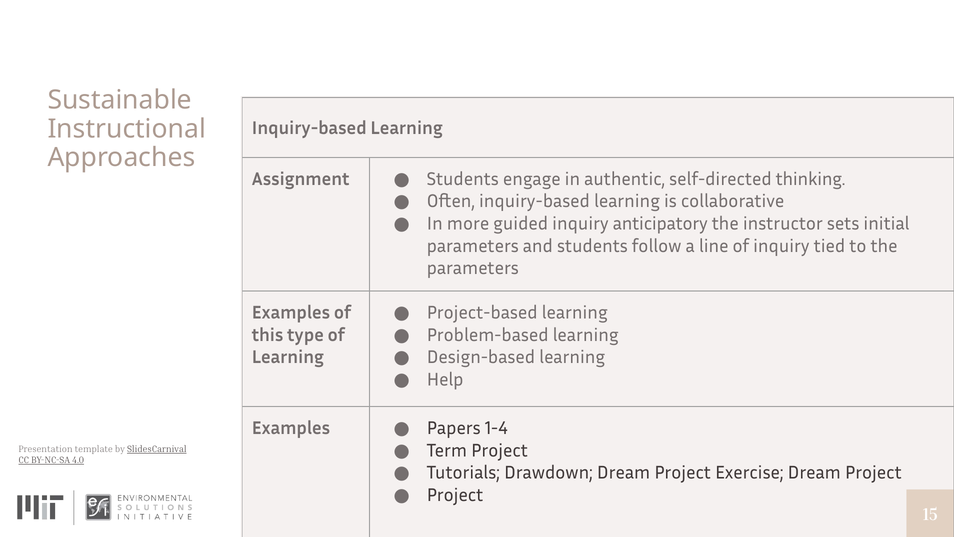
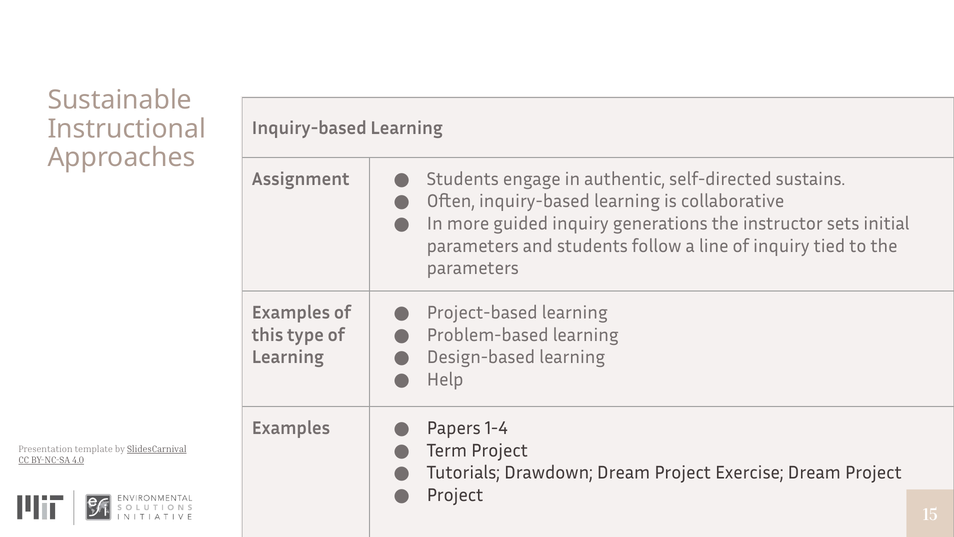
thinking: thinking -> sustains
anticipatory: anticipatory -> generations
